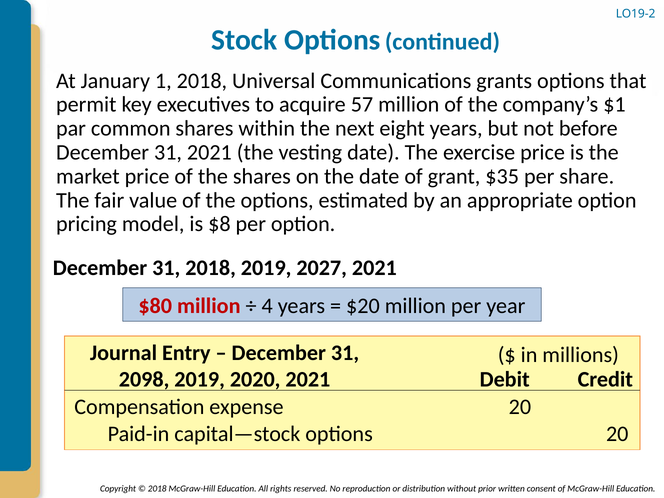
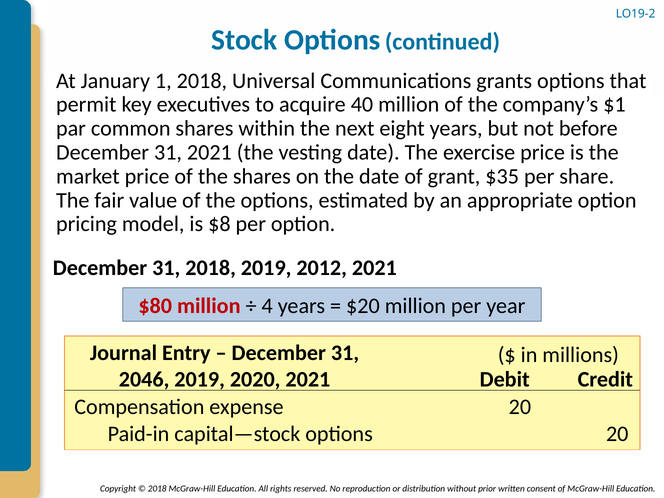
57: 57 -> 40
2027: 2027 -> 2012
2098: 2098 -> 2046
